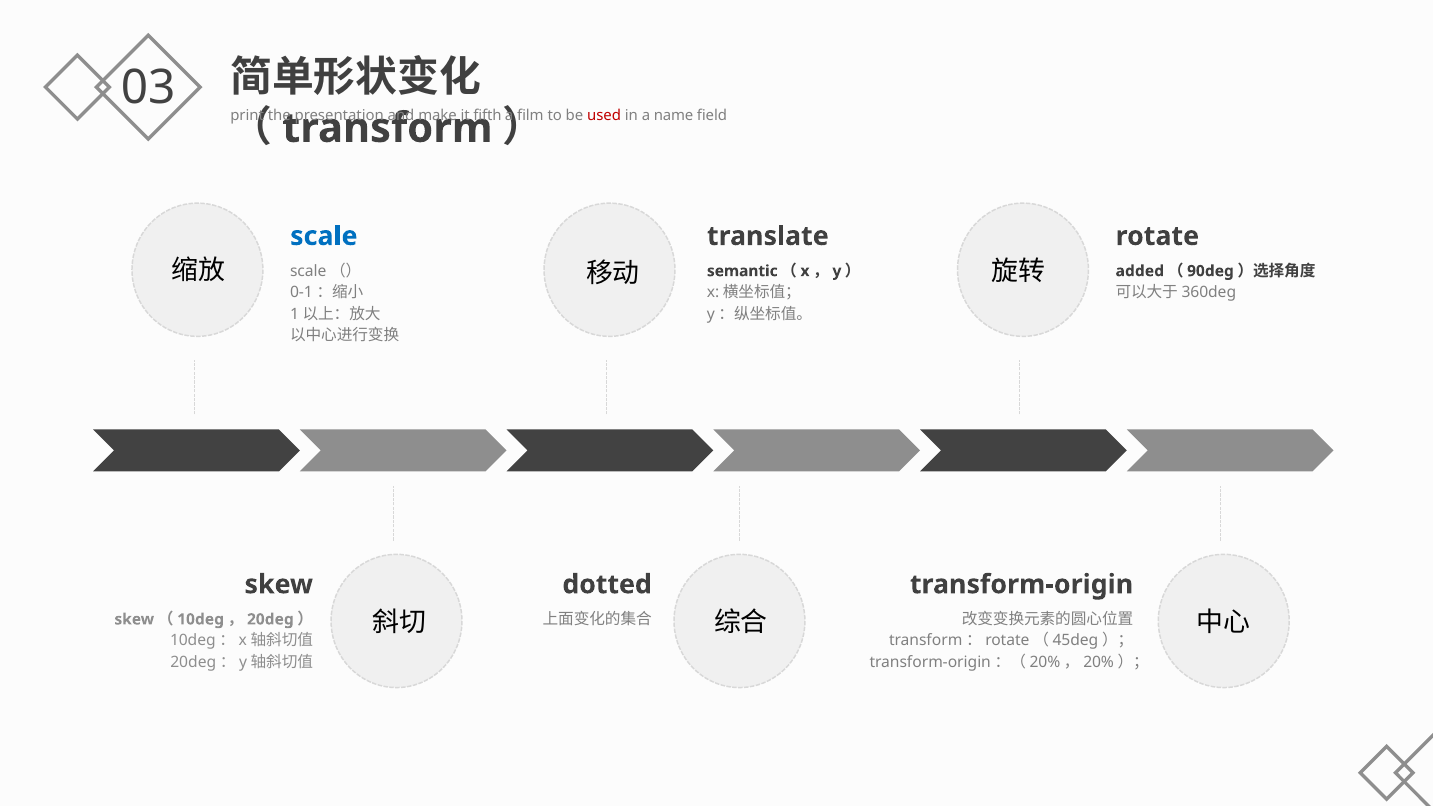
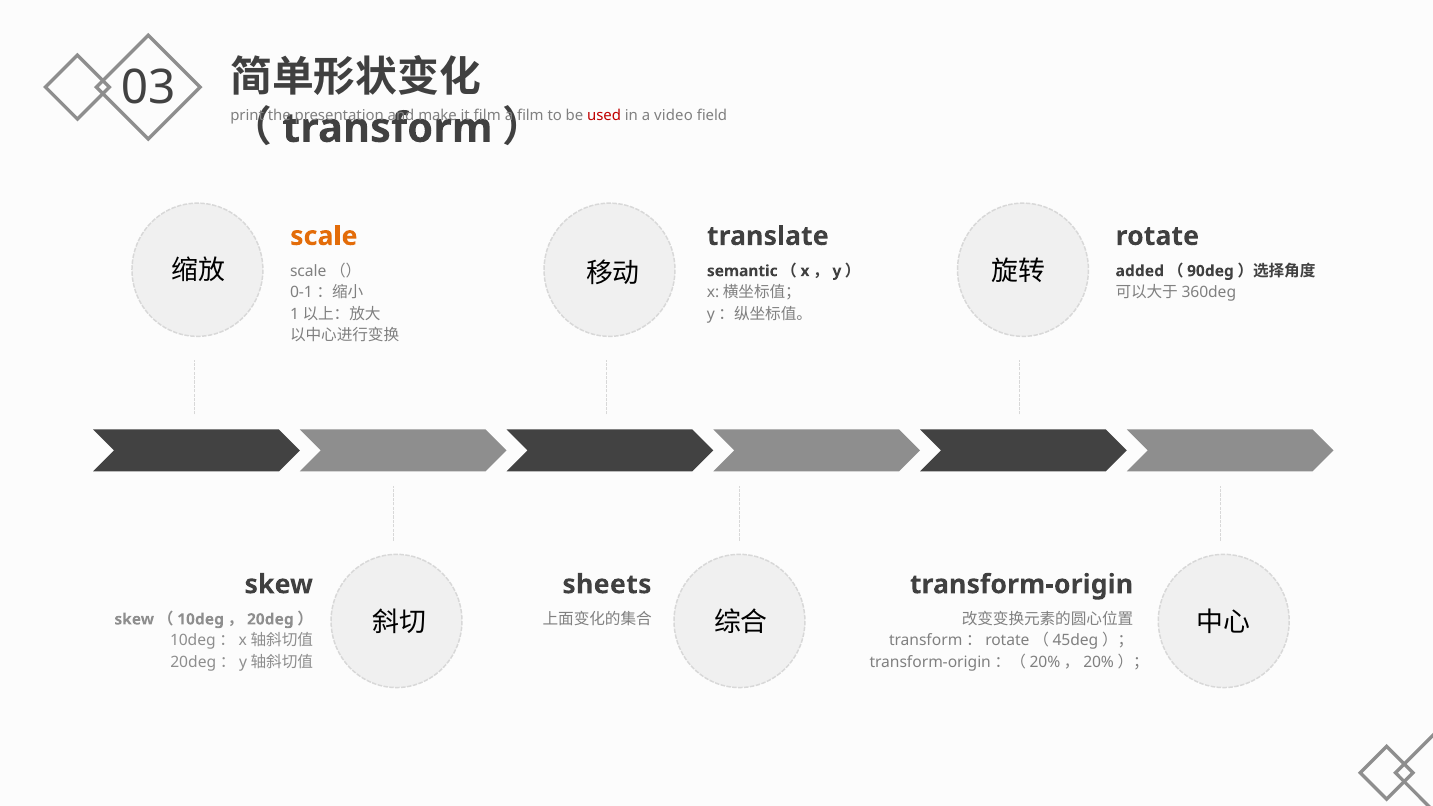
fifth at (487, 116): fifth -> film
name: name -> video
scale colour: blue -> orange
dotted: dotted -> sheets
